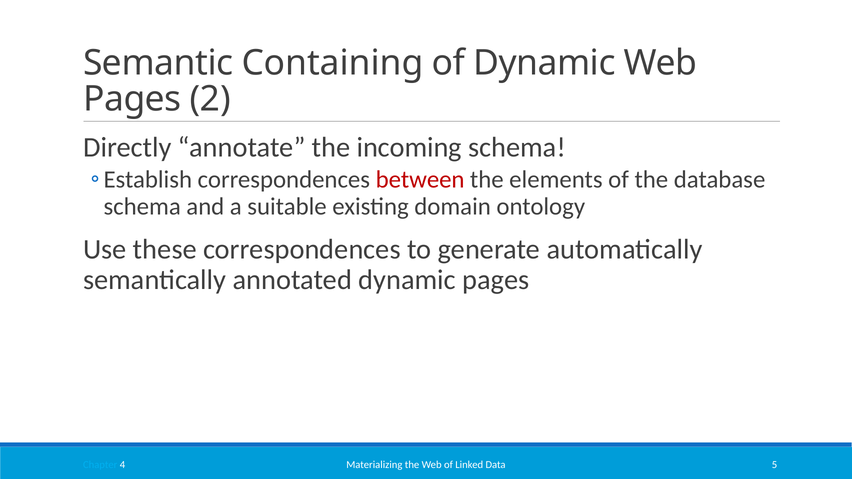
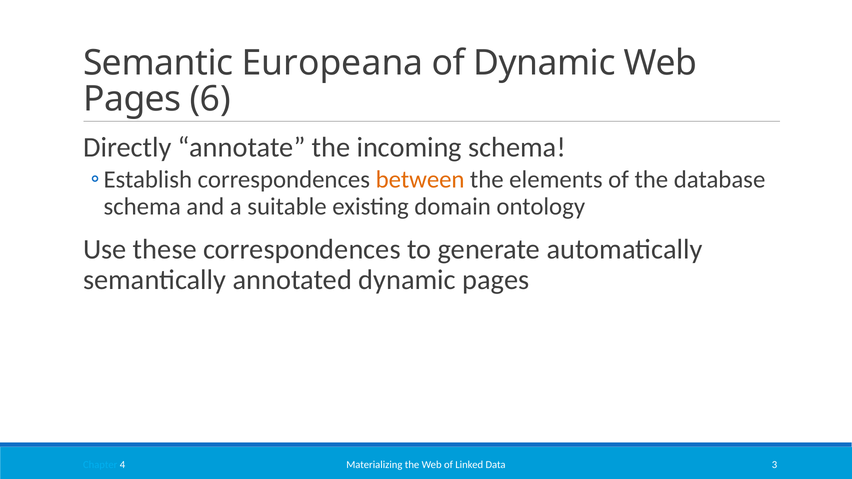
Containing: Containing -> Europeana
2: 2 -> 6
between colour: red -> orange
5: 5 -> 3
